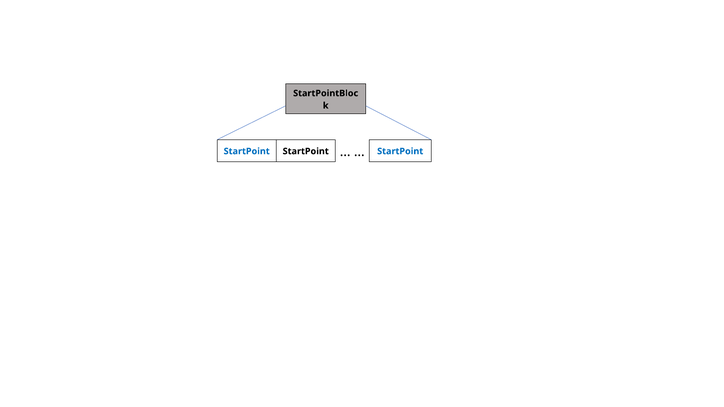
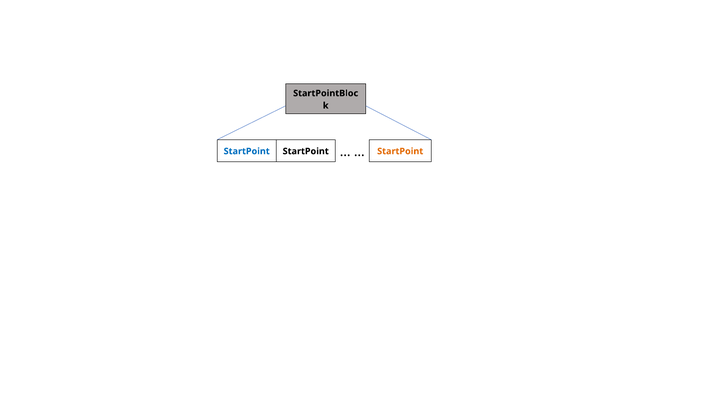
StartPoint at (400, 151) colour: blue -> orange
